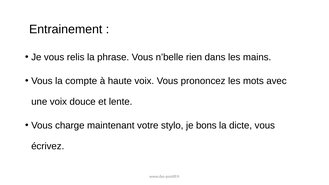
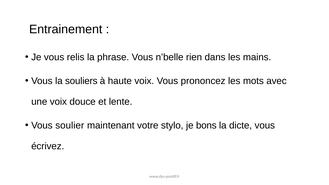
compte: compte -> souliers
charge: charge -> soulier
